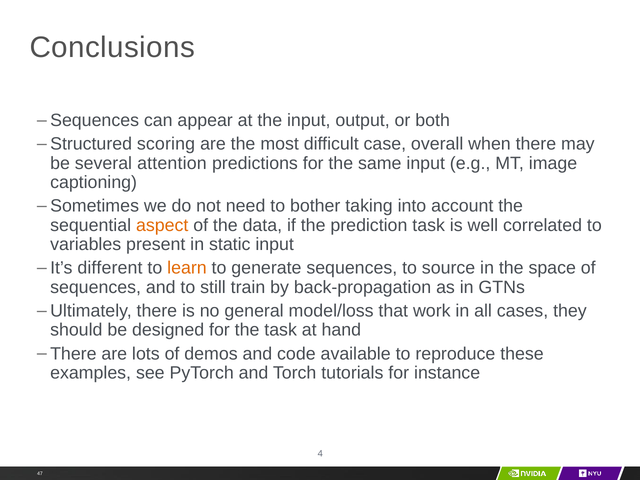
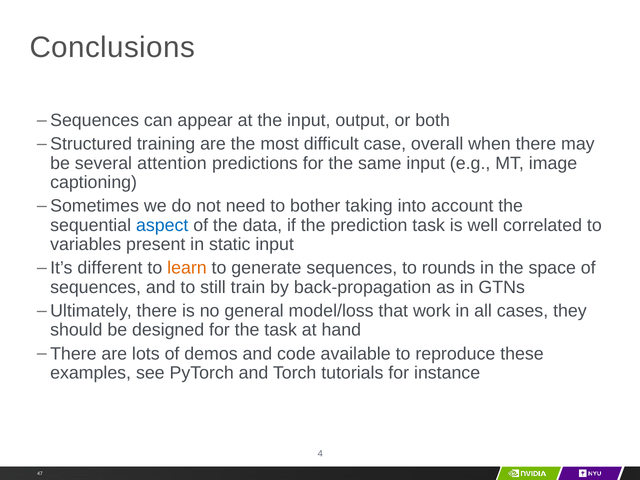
scoring: scoring -> training
aspect colour: orange -> blue
source: source -> rounds
